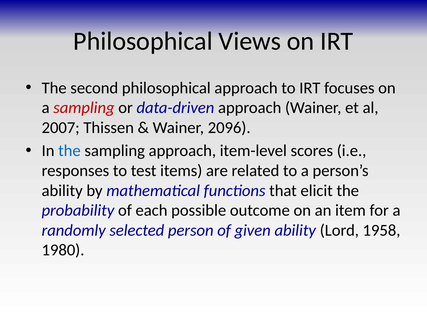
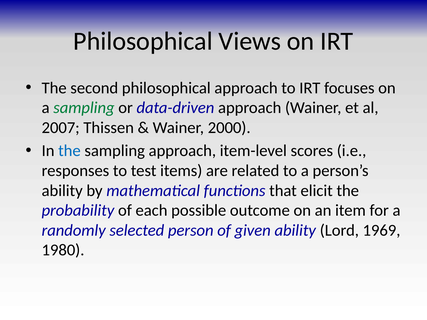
sampling at (84, 108) colour: red -> green
2096: 2096 -> 2000
1958: 1958 -> 1969
